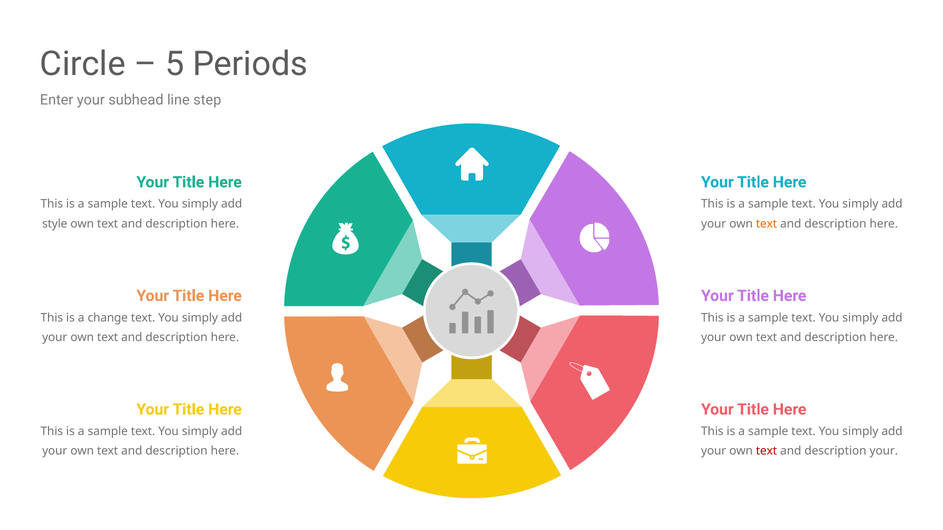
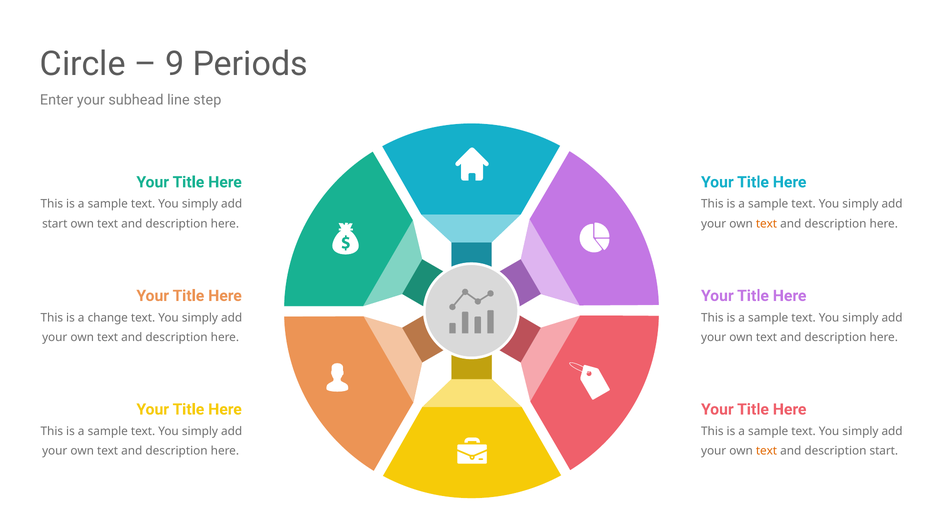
5: 5 -> 9
style at (55, 224): style -> start
text at (767, 451) colour: red -> orange
description your: your -> start
